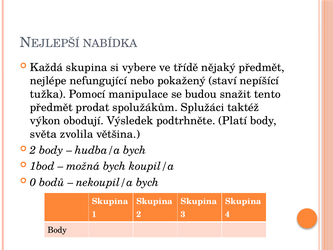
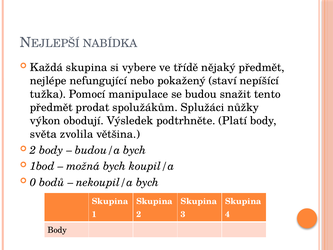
taktéž: taktéž -> nůžky
hudba/a: hudba/a -> budou/a
